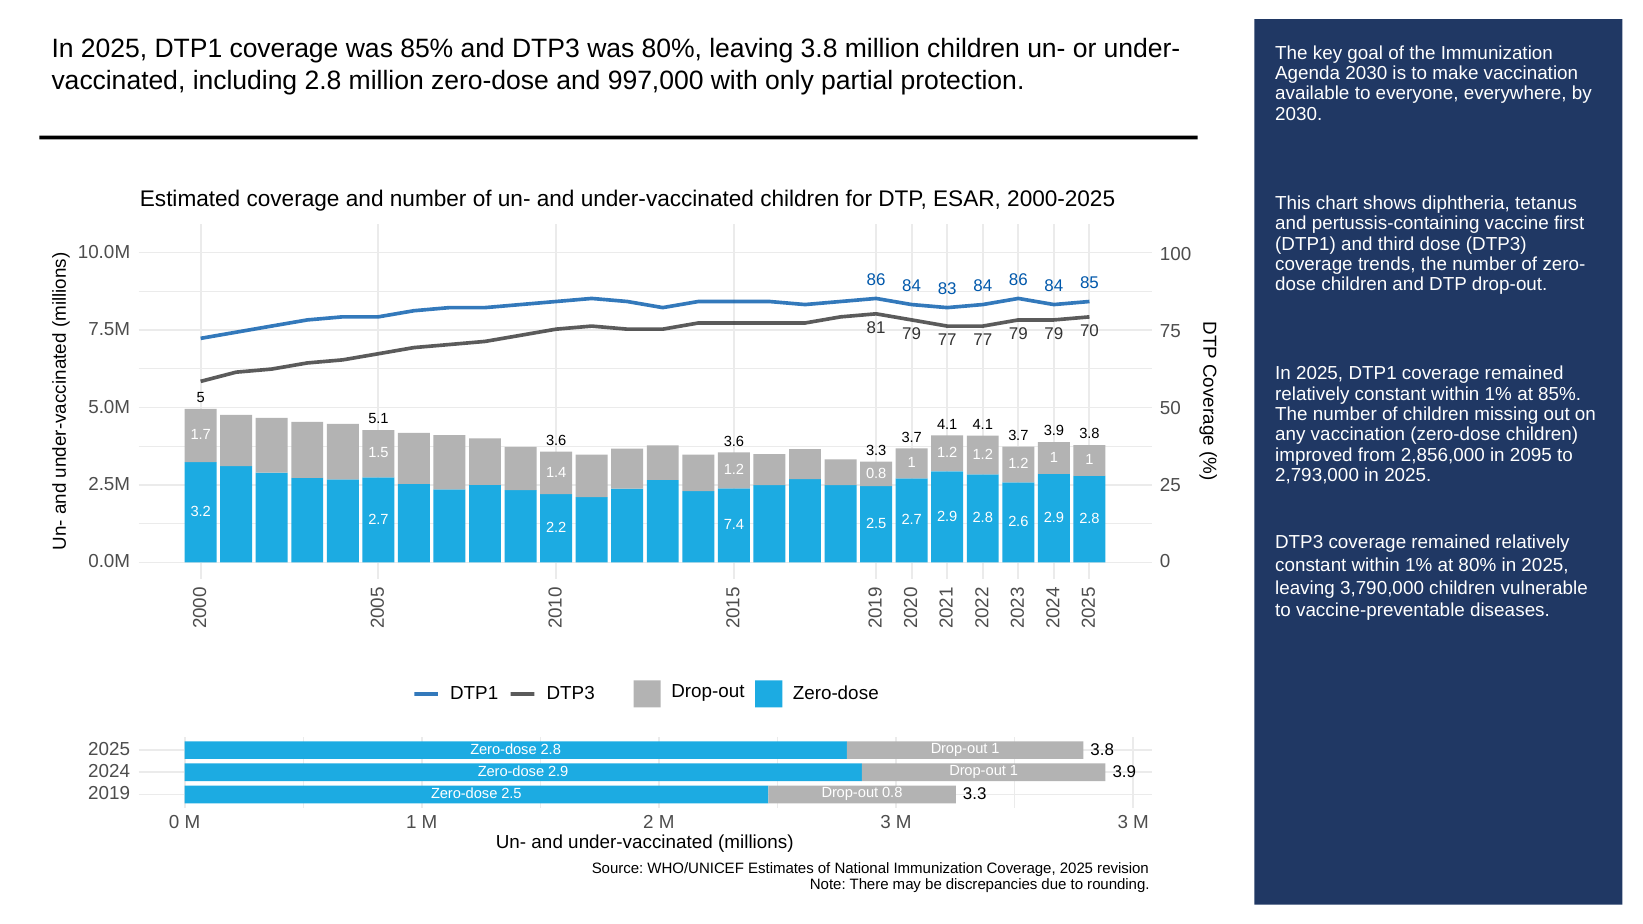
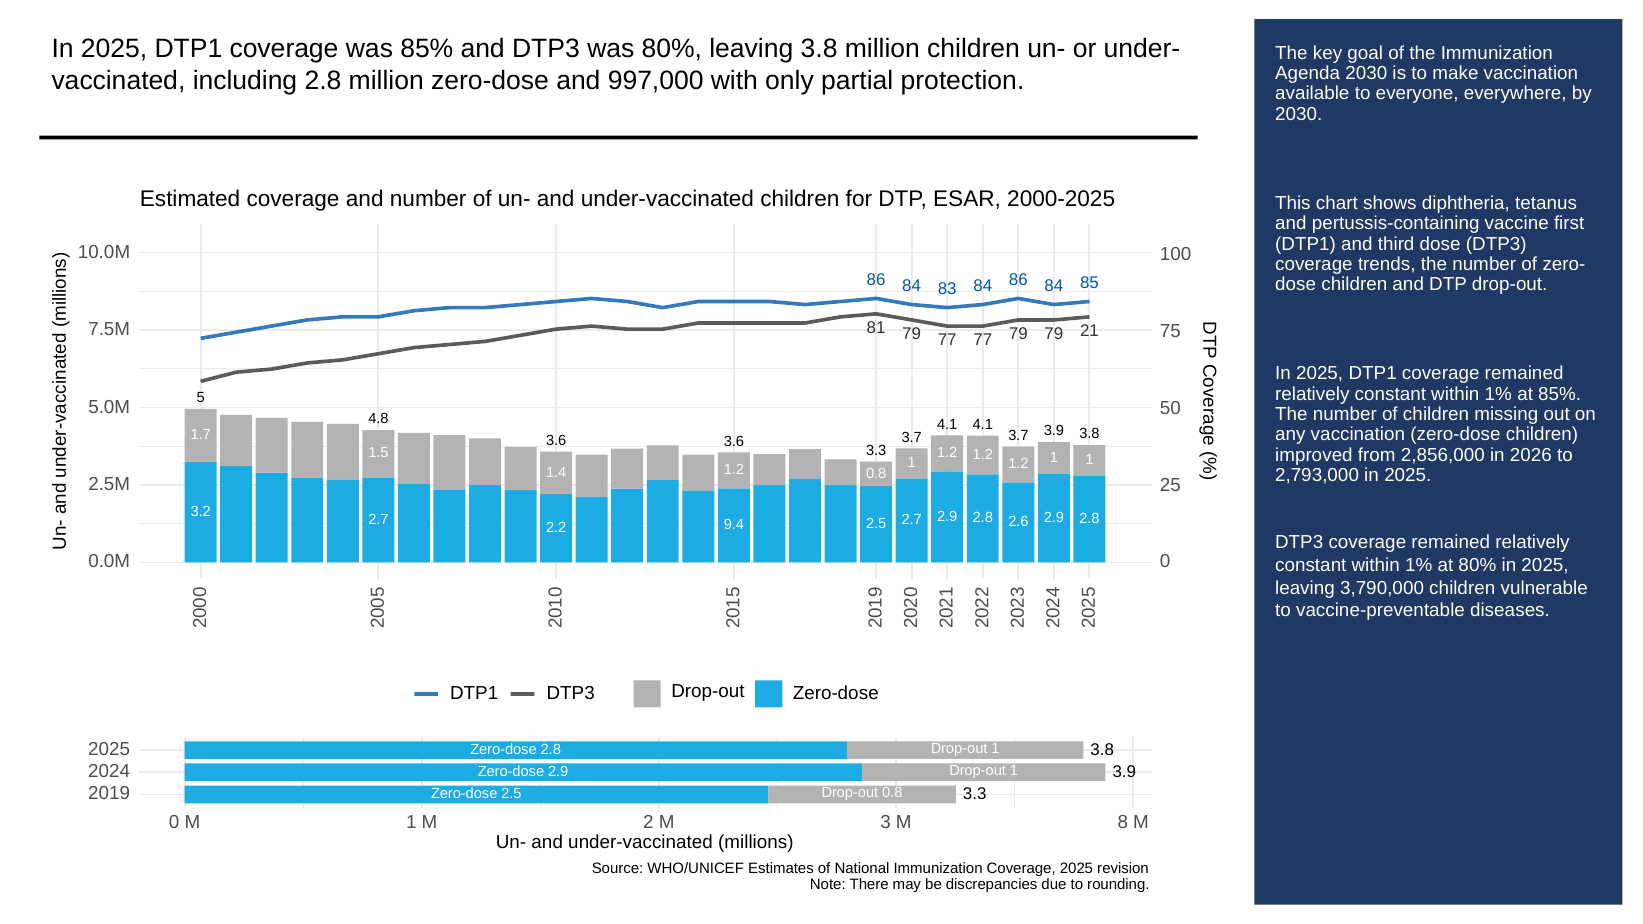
70: 70 -> 21
5.1: 5.1 -> 4.8
2095: 2095 -> 2026
7.4: 7.4 -> 9.4
3 M 3: 3 -> 8
